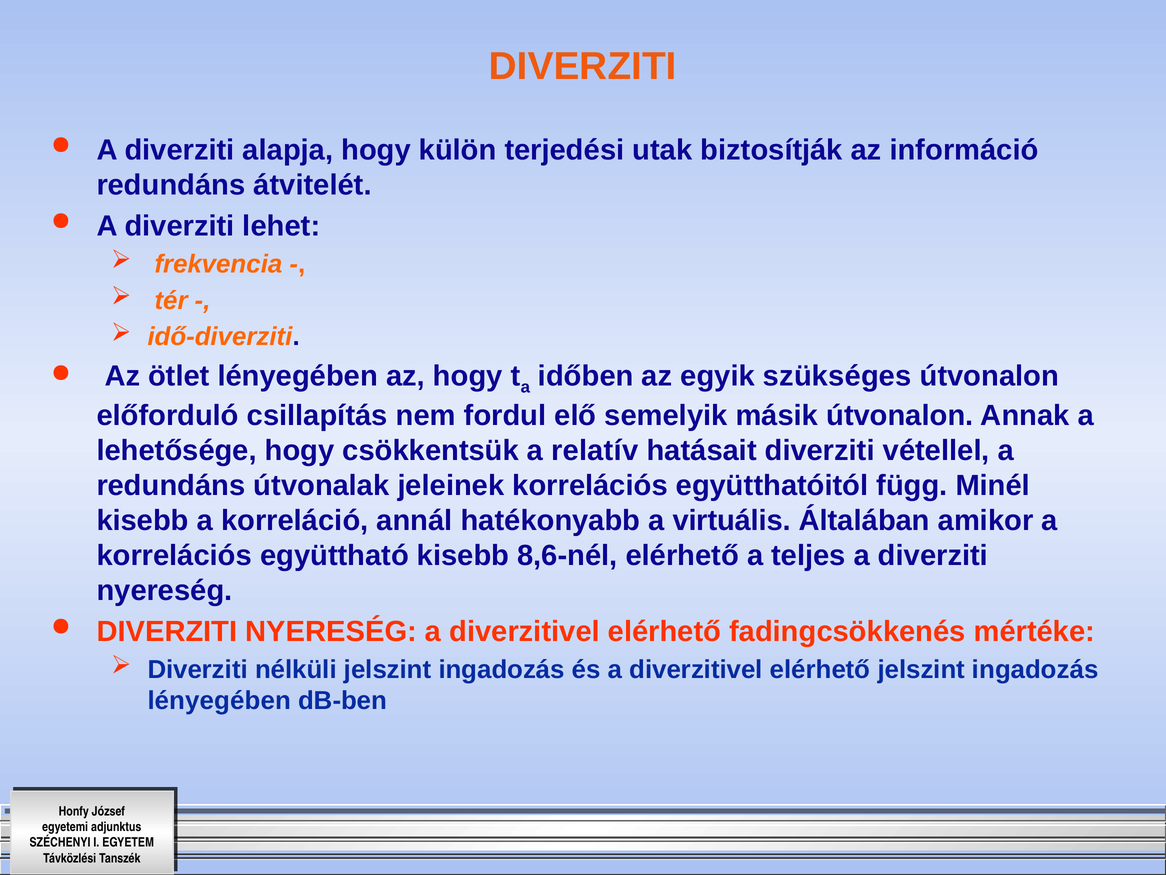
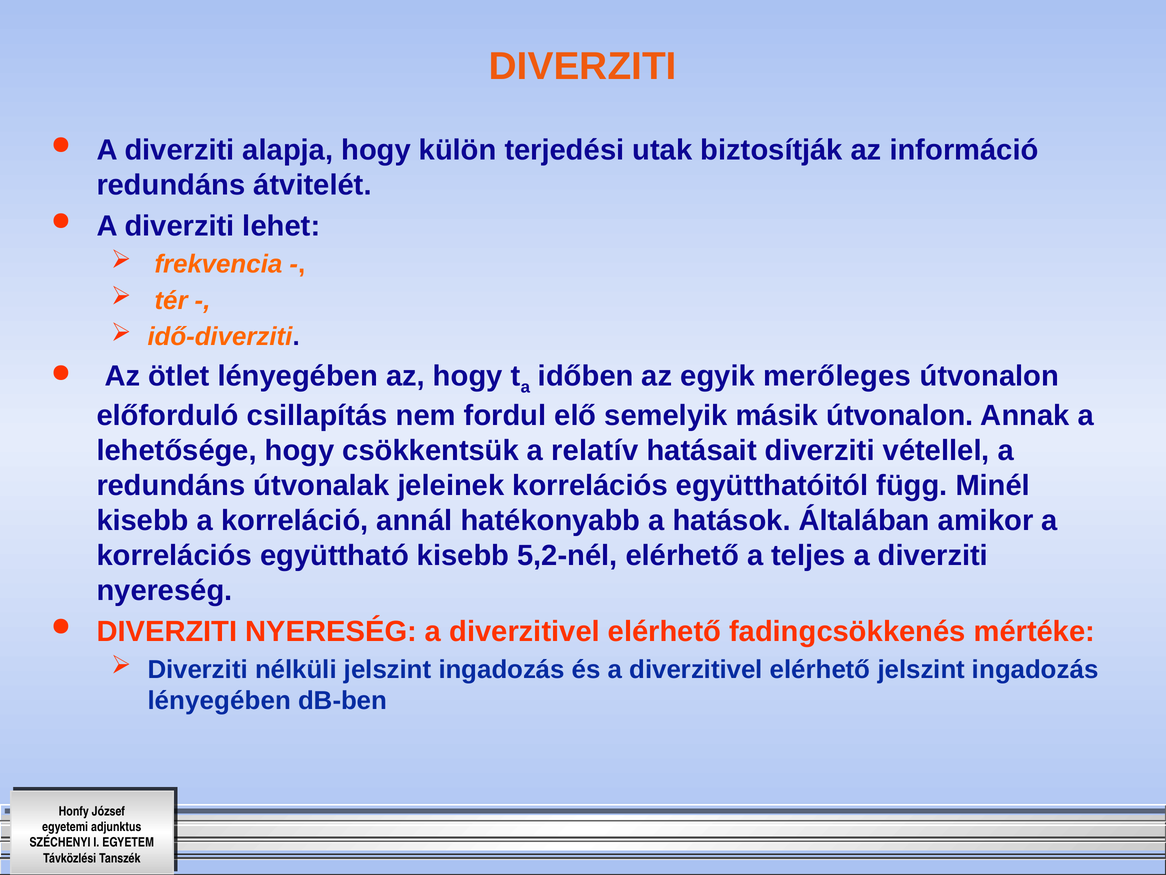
szükséges: szükséges -> merőleges
virtuális: virtuális -> hatások
8,6-nél: 8,6-nél -> 5,2-nél
